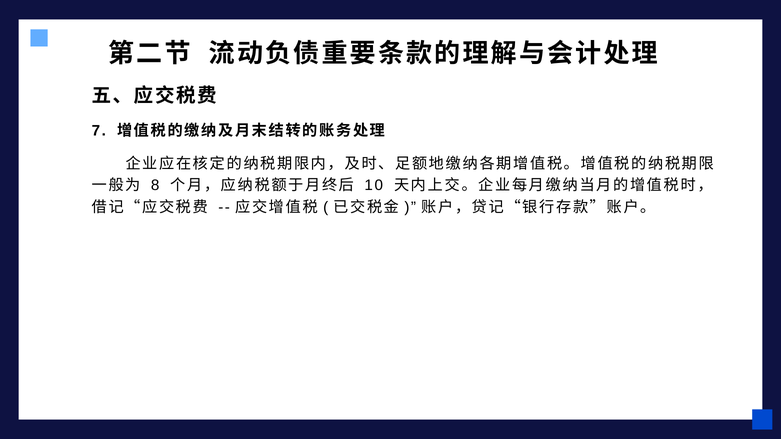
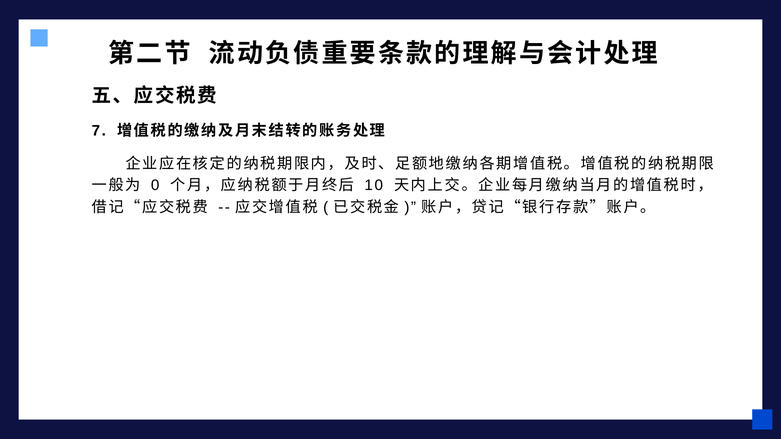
8: 8 -> 0
